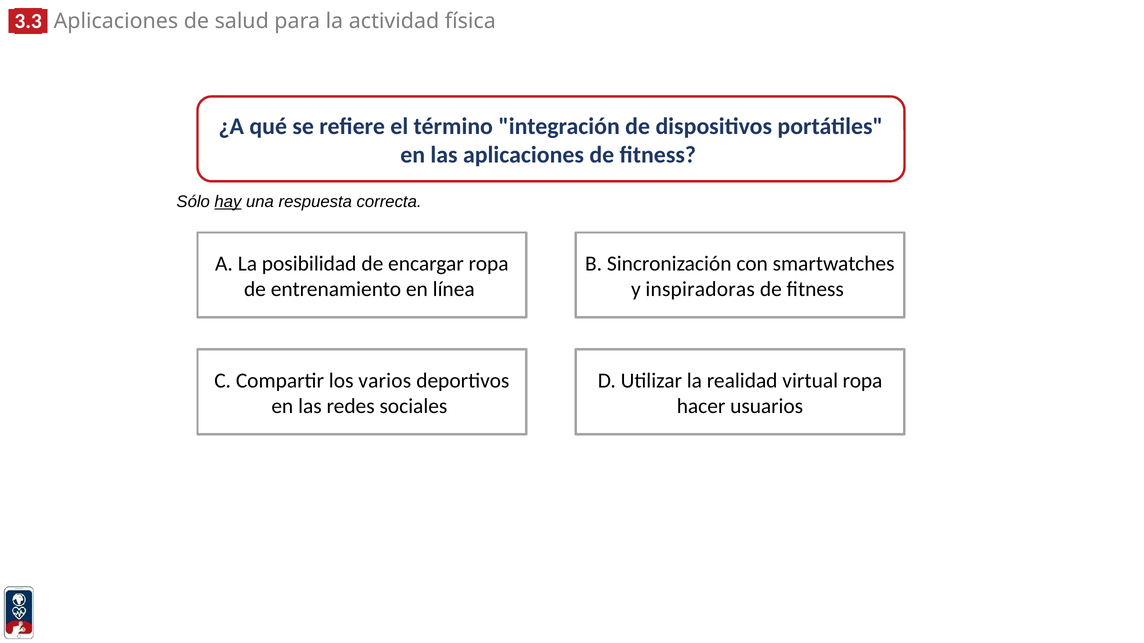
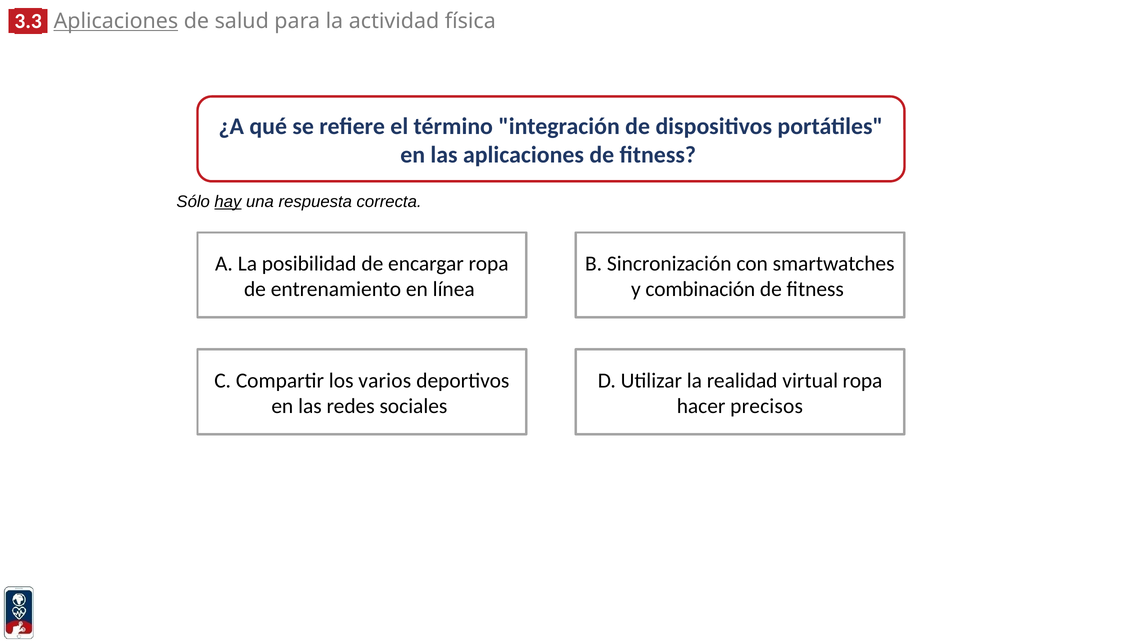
Aplicaciones at (116, 21) underline: none -> present
inspiradoras: inspiradoras -> combinación
usuarios: usuarios -> precisos
